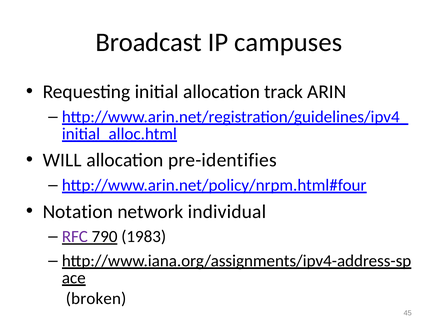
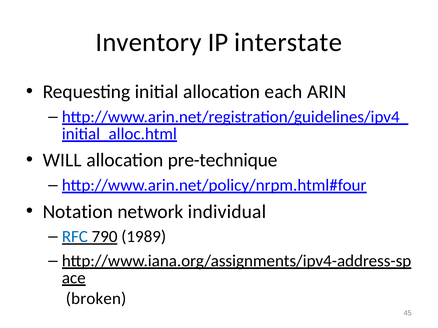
Broadcast: Broadcast -> Inventory
campuses: campuses -> interstate
track: track -> each
pre-identifies: pre-identifies -> pre-technique
RFC colour: purple -> blue
1983: 1983 -> 1989
